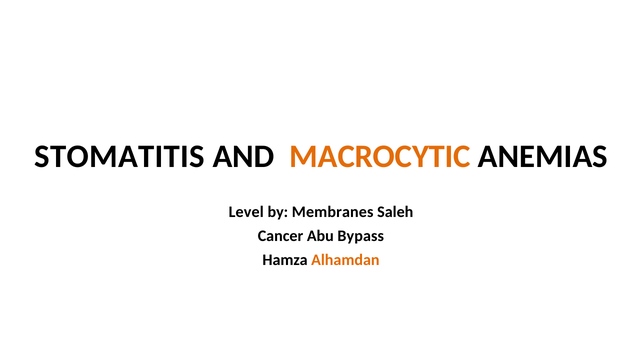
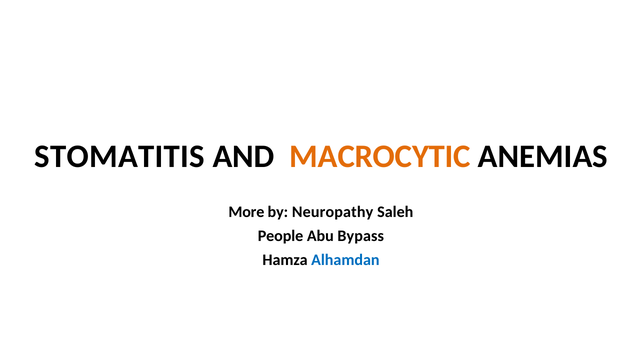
Level: Level -> More
Membranes: Membranes -> Neuropathy
Cancer: Cancer -> People
Alhamdan colour: orange -> blue
